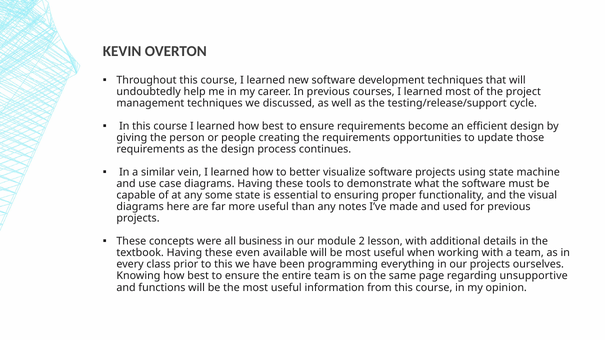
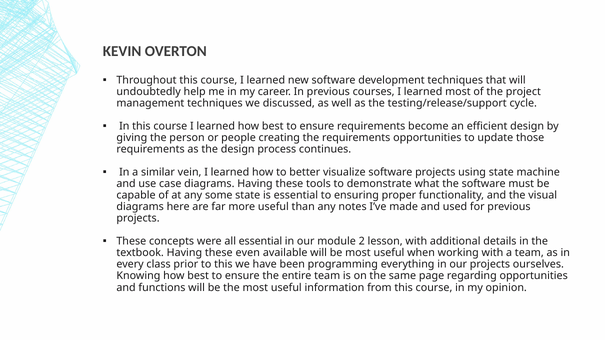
all business: business -> essential
regarding unsupportive: unsupportive -> opportunities
